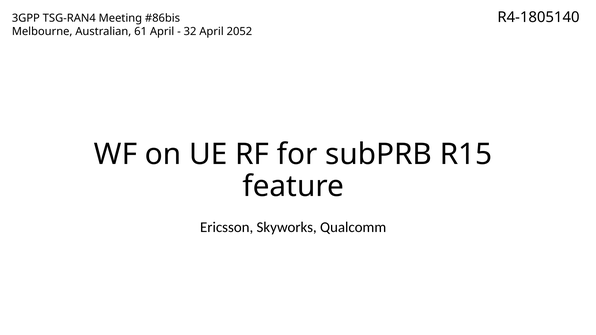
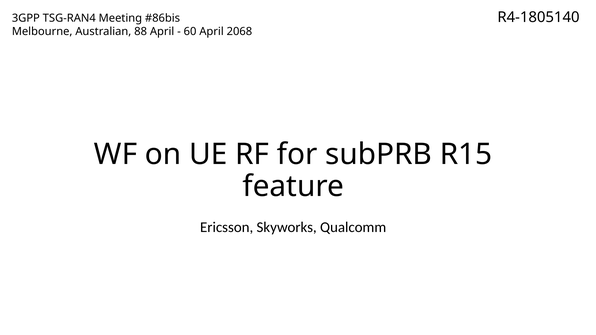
61: 61 -> 88
32: 32 -> 60
2052: 2052 -> 2068
